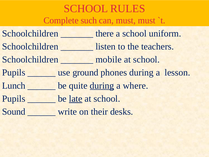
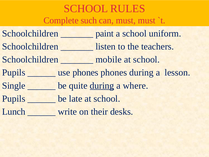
there: there -> paint
use ground: ground -> phones
Lunch: Lunch -> Single
late underline: present -> none
Sound: Sound -> Lunch
